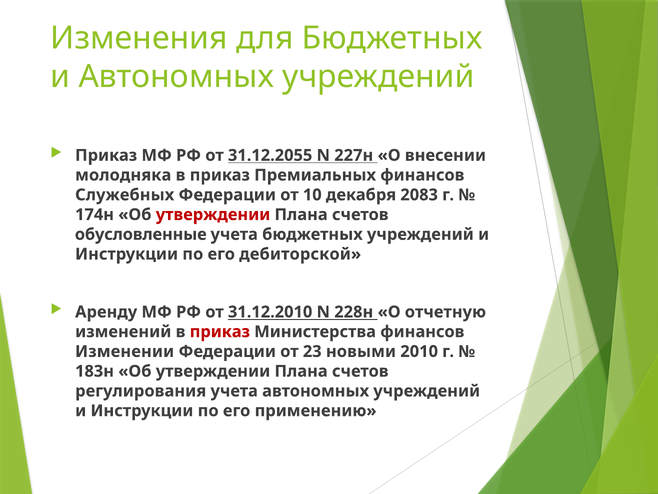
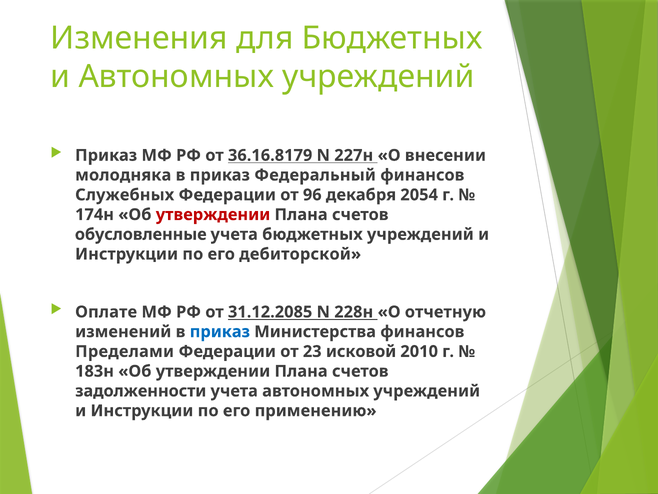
31.12.2055: 31.12.2055 -> 36.16.8179
Премиальных: Премиальных -> Федеральный
10: 10 -> 96
2083: 2083 -> 2054
Аренду: Аренду -> Оплате
31.12.2010: 31.12.2010 -> 31.12.2085
приказ at (220, 331) colour: red -> blue
Изменении: Изменении -> Пределами
новыми: новыми -> исковой
регулирования: регулирования -> задолженности
